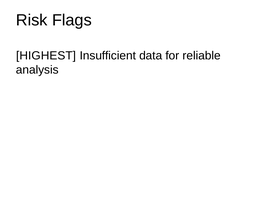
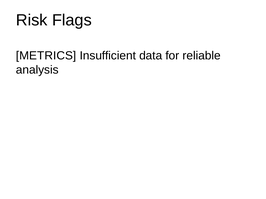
HIGHEST: HIGHEST -> METRICS
